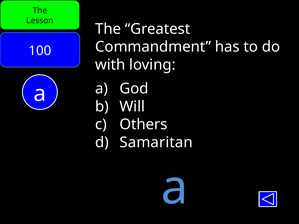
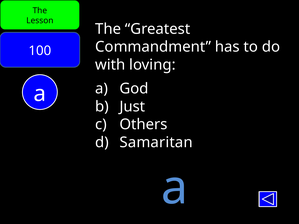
Will: Will -> Just
